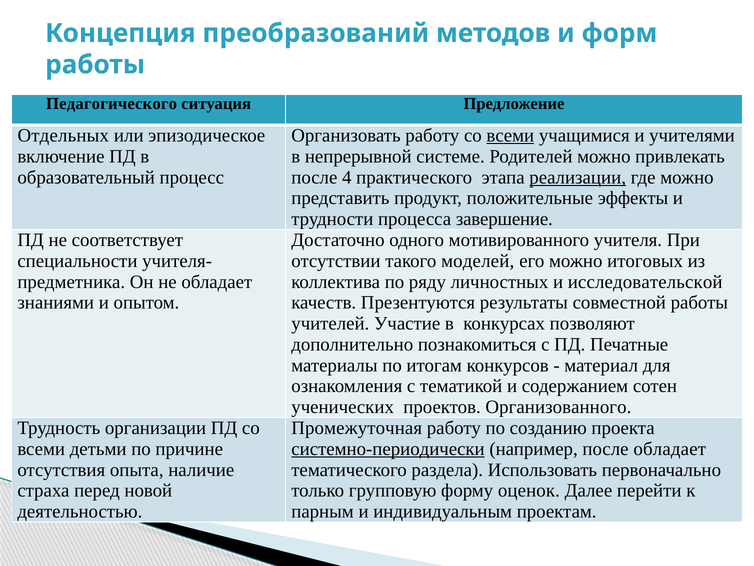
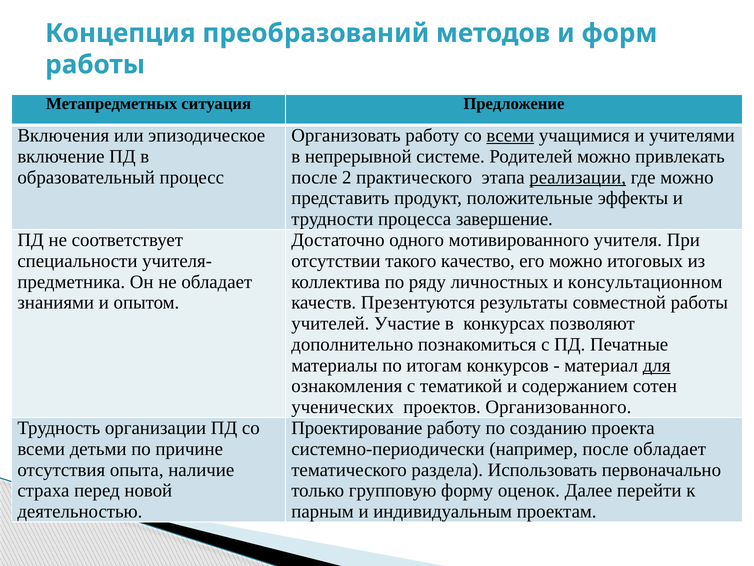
Педагогического: Педагогического -> Метапредметных
Отдельных: Отдельных -> Включения
4: 4 -> 2
моделей: моделей -> качество
исследовательской: исследовательской -> консультационном
для underline: none -> present
Промежуточная: Промежуточная -> Проектирование
системно-периодически underline: present -> none
